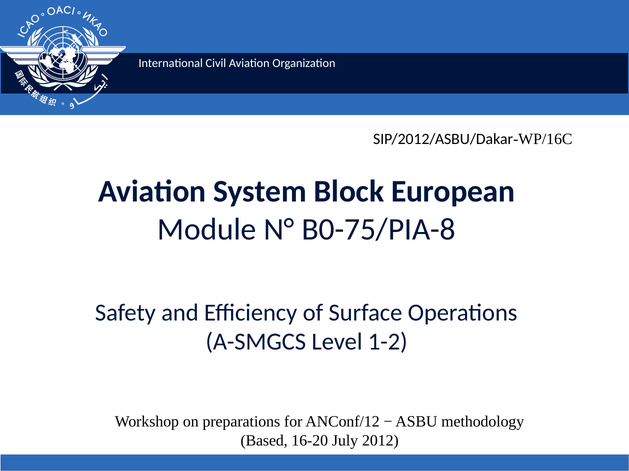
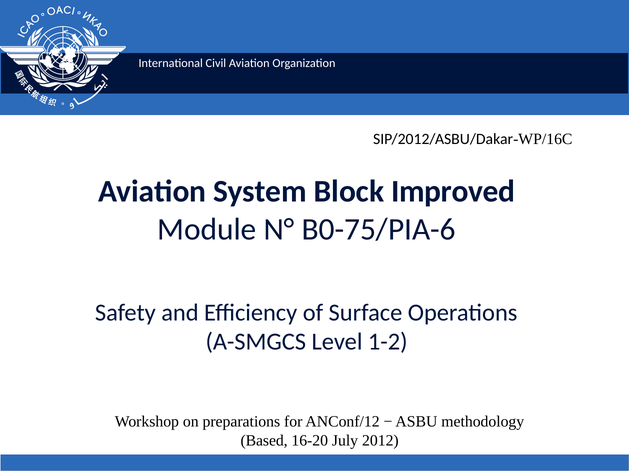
European: European -> Improved
B0-75/PIA-8: B0-75/PIA-8 -> B0-75/PIA-6
